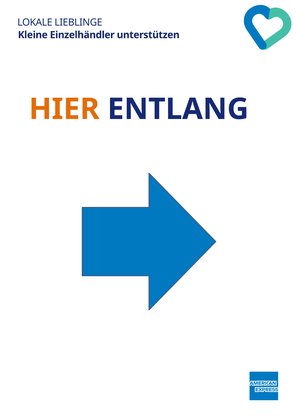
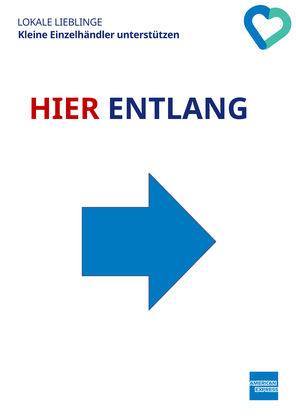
HIER colour: orange -> red
